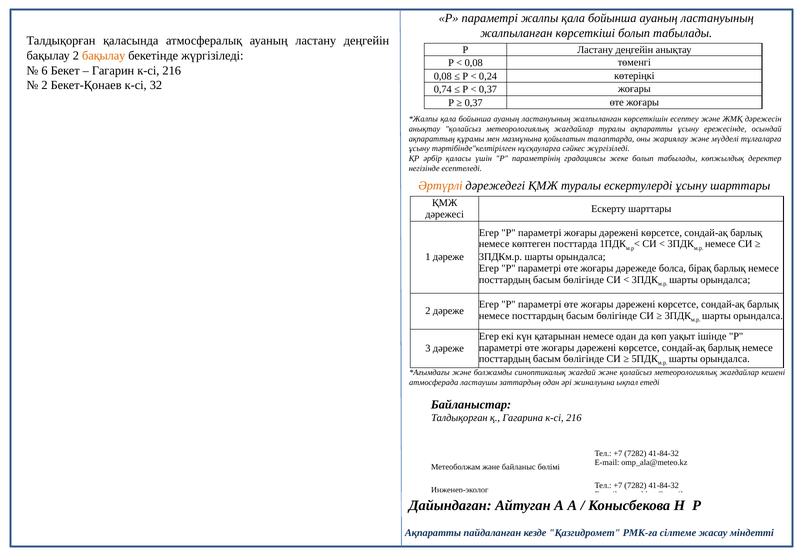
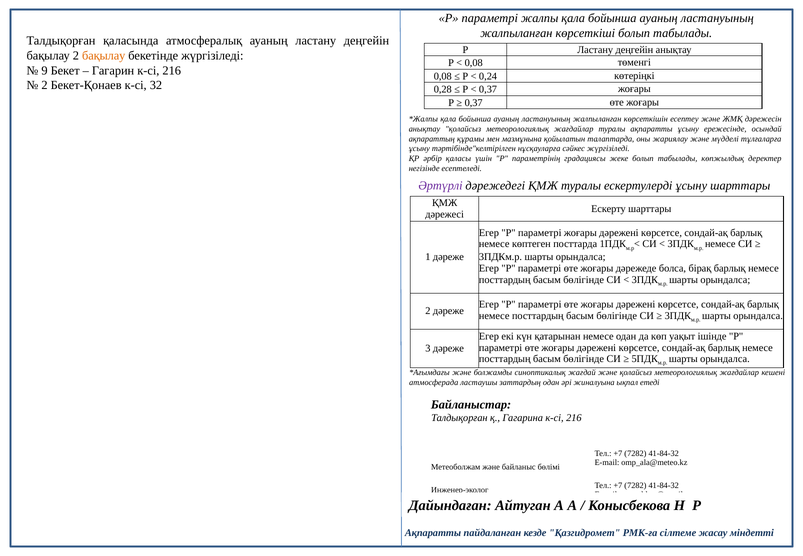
6: 6 -> 9
0,74: 0,74 -> 0,28
Әртүрлі colour: orange -> purple
